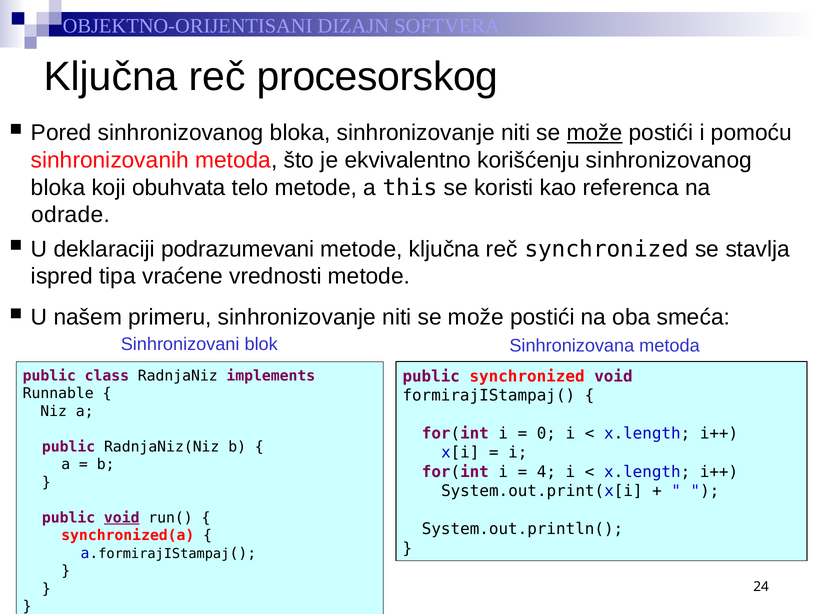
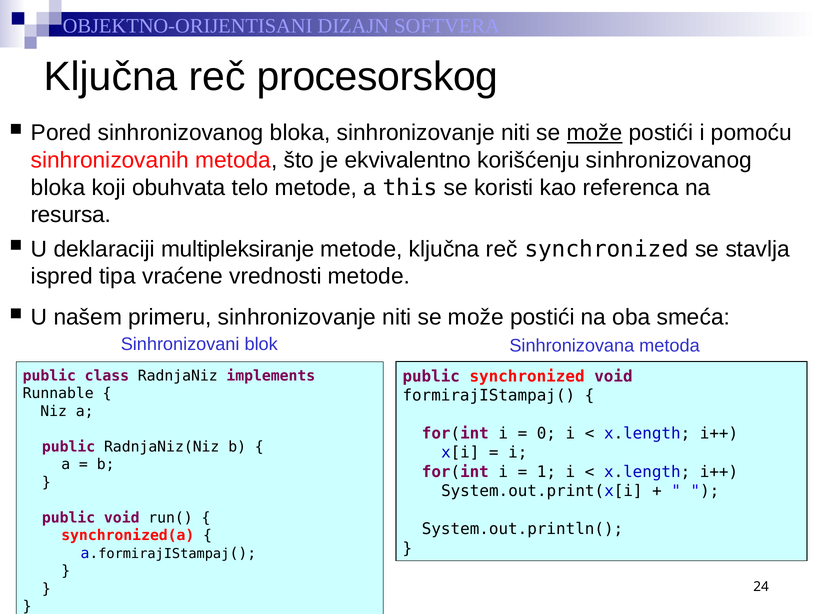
odrade: odrade -> resursa
podrazumevani: podrazumevani -> multipleksiranje
4: 4 -> 1
void at (122, 517) underline: present -> none
